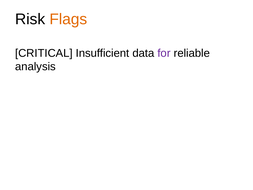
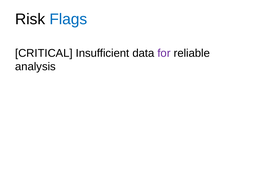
Flags colour: orange -> blue
